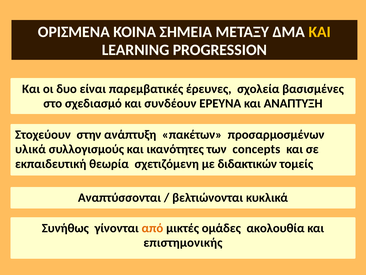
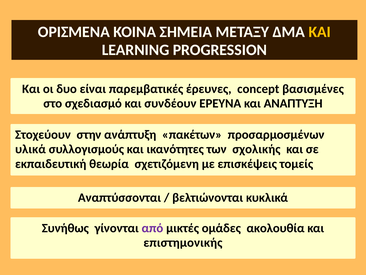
σχολεία: σχολεία -> concept
concepts: concepts -> σχολικής
διδακτικών: διδακτικών -> επισκέψεις
από colour: orange -> purple
